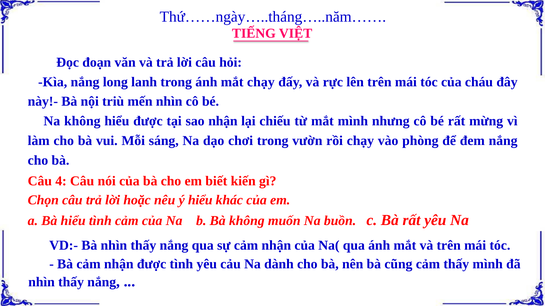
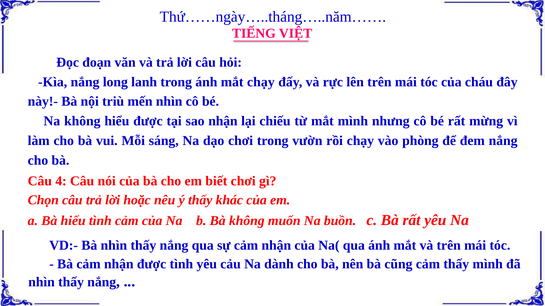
biết kiến: kiến -> chơi
ý hiểu: hiểu -> thấy
